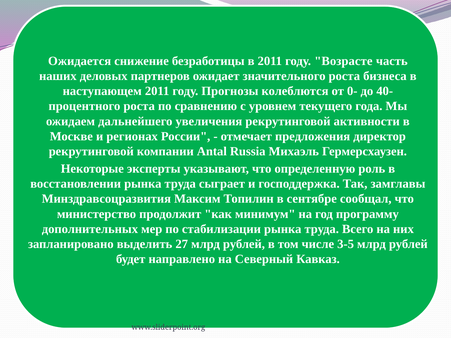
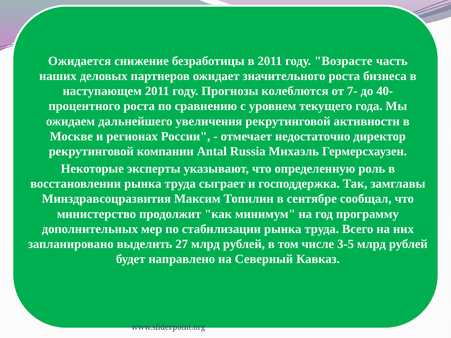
0-: 0- -> 7-
предложения: предложения -> недостаточно
